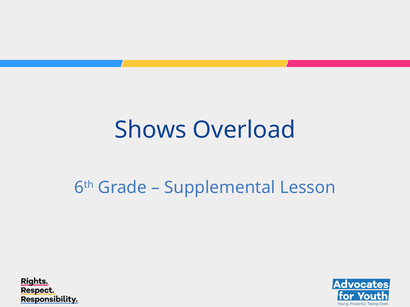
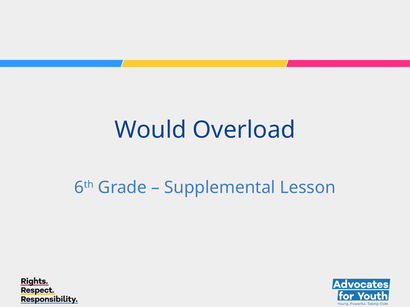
Shows: Shows -> Would
